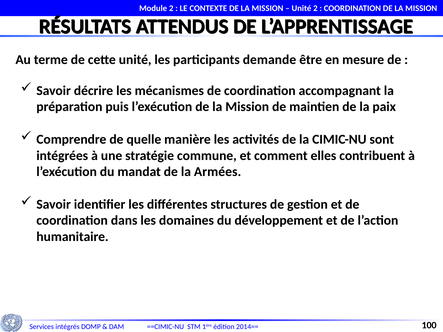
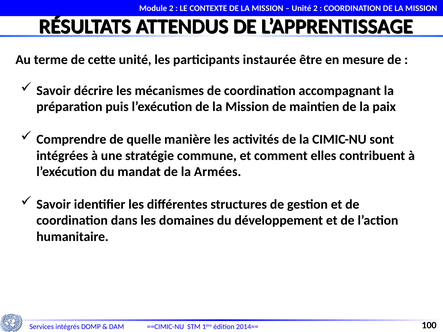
demande: demande -> instaurée
